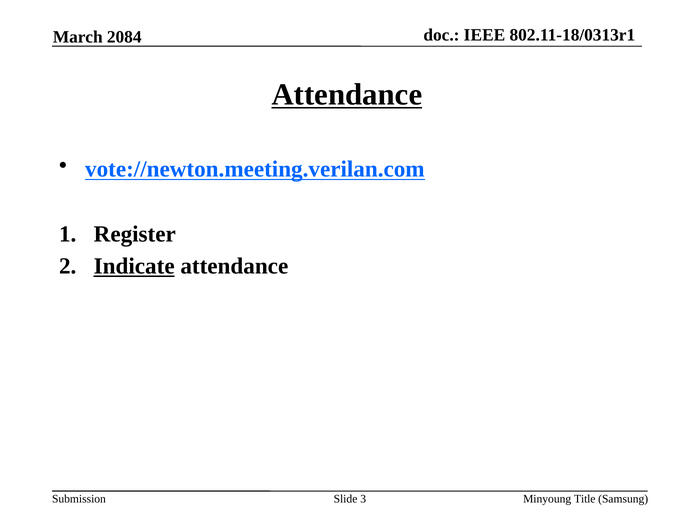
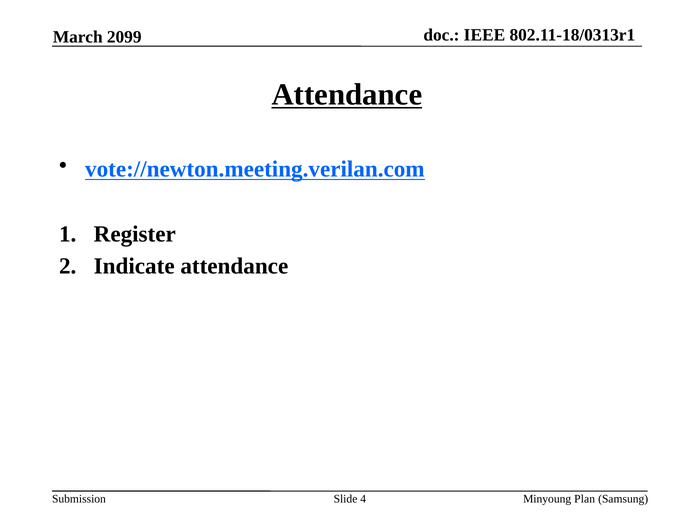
2084: 2084 -> 2099
Indicate underline: present -> none
3: 3 -> 4
Title: Title -> Plan
